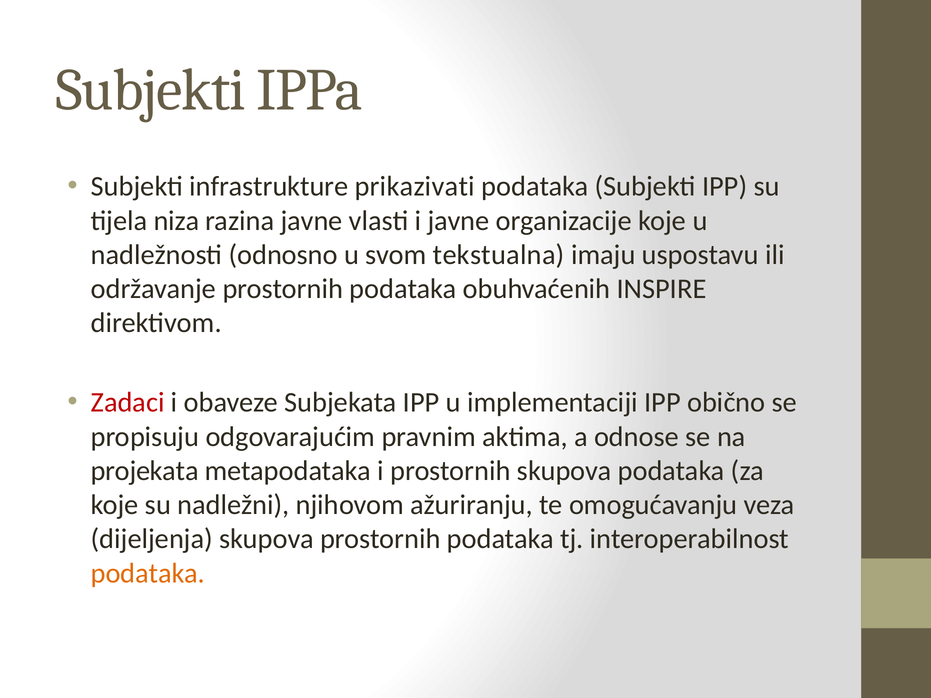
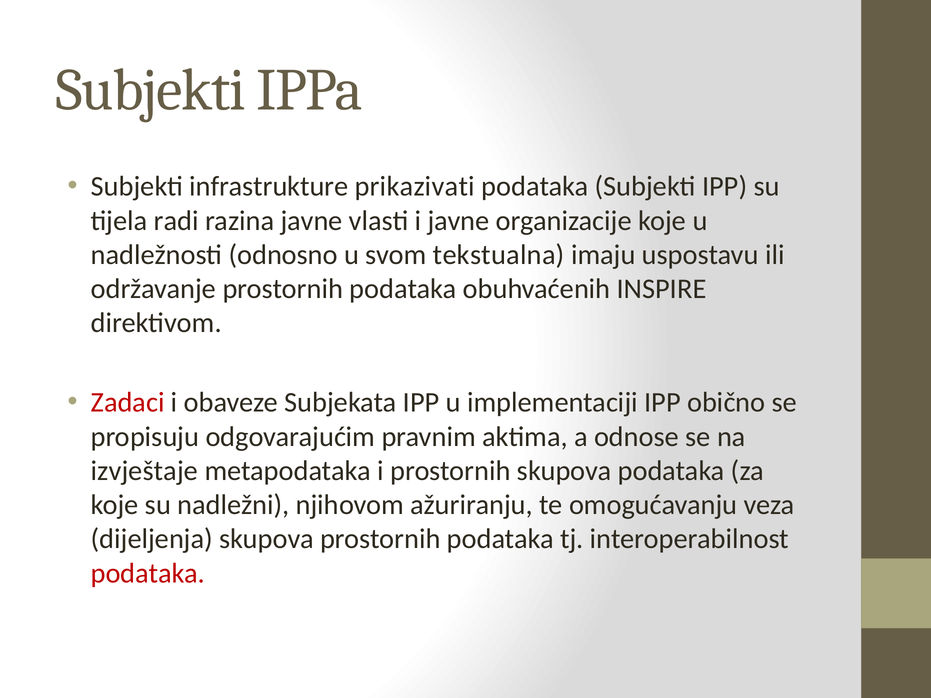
niza: niza -> radi
projekata: projekata -> izvještaje
podataka at (148, 573) colour: orange -> red
